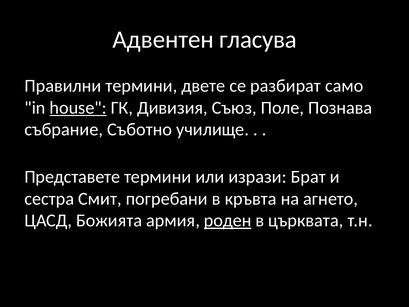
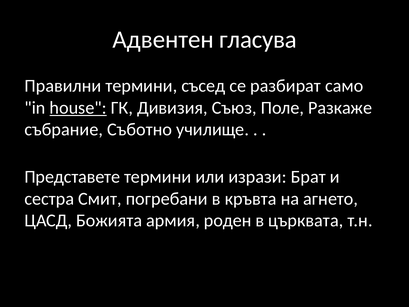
двете: двете -> съсед
Познава: Познава -> Разкаже
роден underline: present -> none
